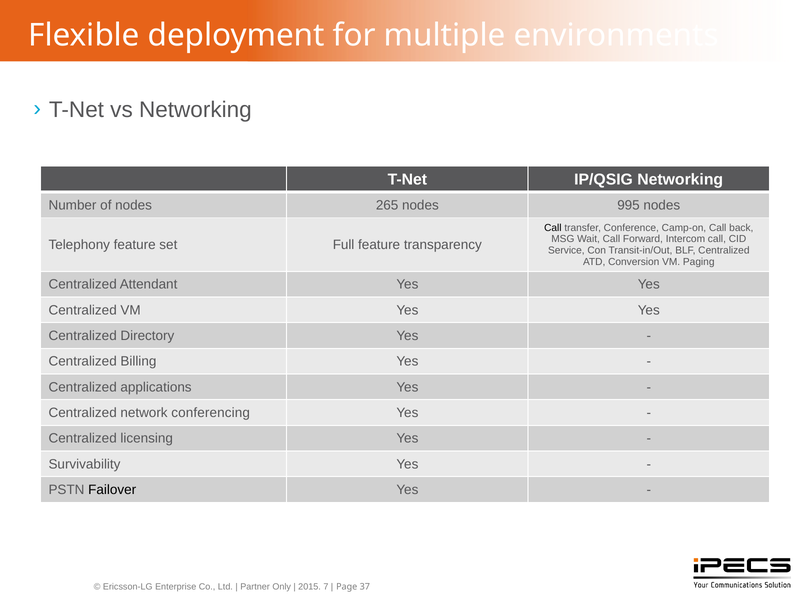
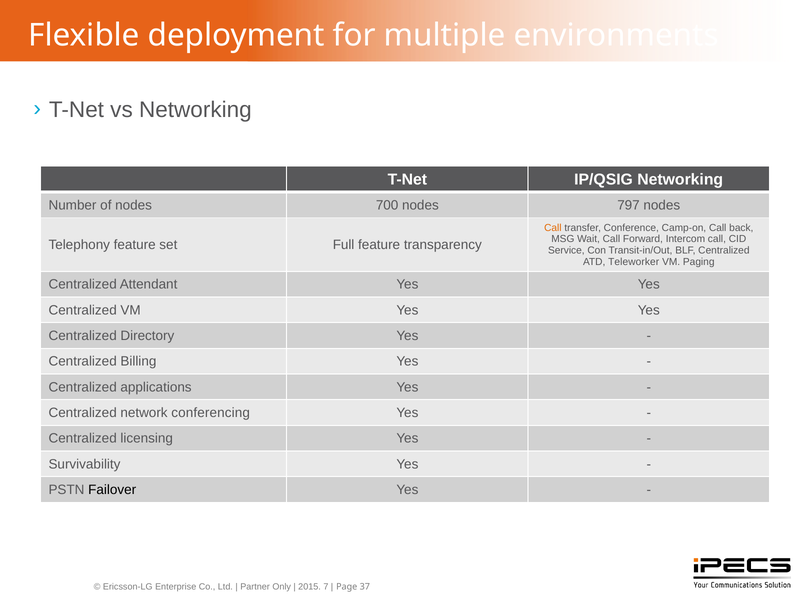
265: 265 -> 700
995: 995 -> 797
Call at (553, 227) colour: black -> orange
Conversion: Conversion -> Teleworker
